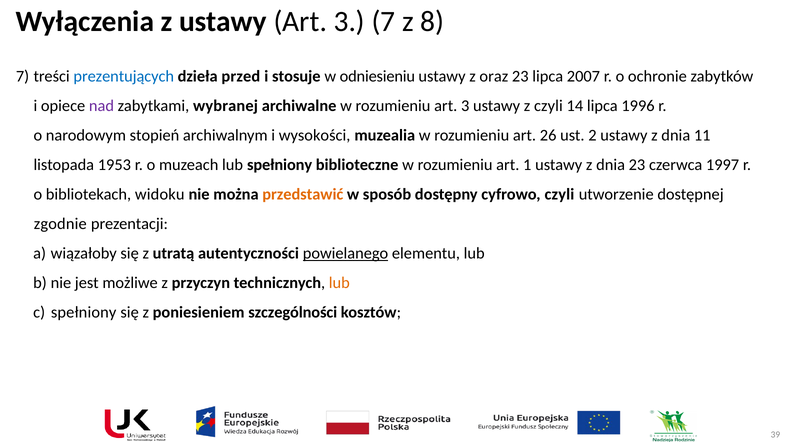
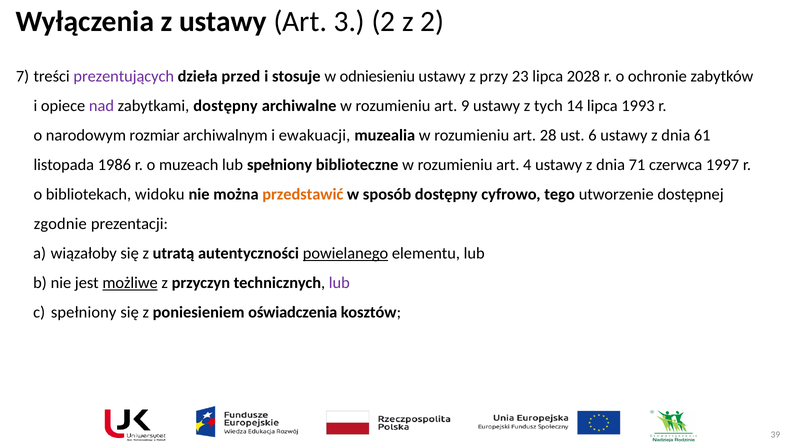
3 7: 7 -> 2
z 8: 8 -> 2
prezentujących colour: blue -> purple
oraz: oraz -> przy
2007: 2007 -> 2028
zabytkami wybranej: wybranej -> dostępny
rozumieniu art 3: 3 -> 9
z czyli: czyli -> tych
1996: 1996 -> 1993
stopień: stopień -> rozmiar
wysokości: wysokości -> ewakuacji
26: 26 -> 28
2: 2 -> 6
11: 11 -> 61
1953: 1953 -> 1986
1: 1 -> 4
dnia 23: 23 -> 71
cyfrowo czyli: czyli -> tego
możliwe underline: none -> present
lub at (339, 283) colour: orange -> purple
szczególności: szczególności -> oświadczenia
